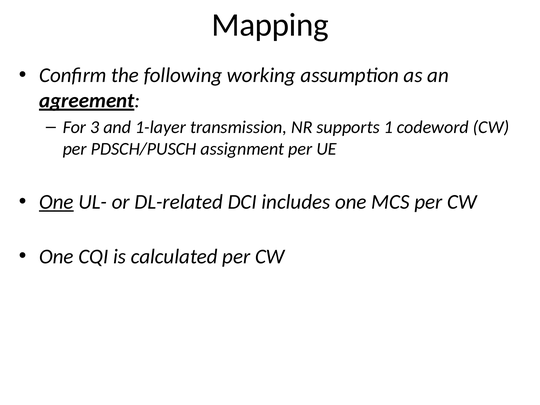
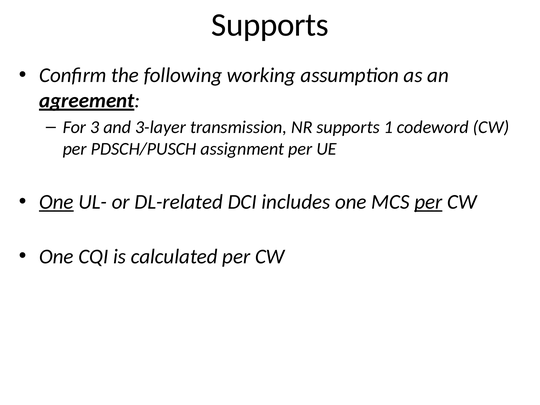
Mapping at (270, 25): Mapping -> Supports
1-layer: 1-layer -> 3-layer
per at (428, 202) underline: none -> present
